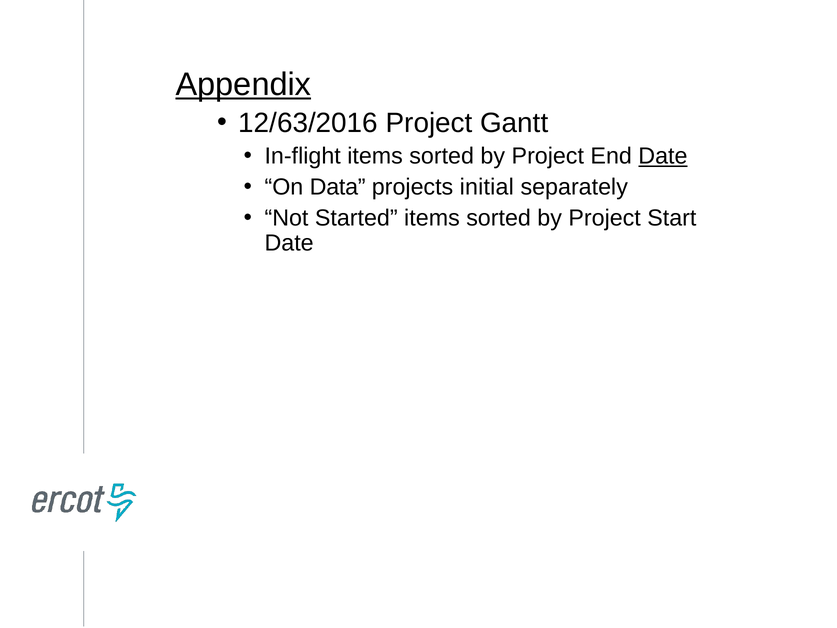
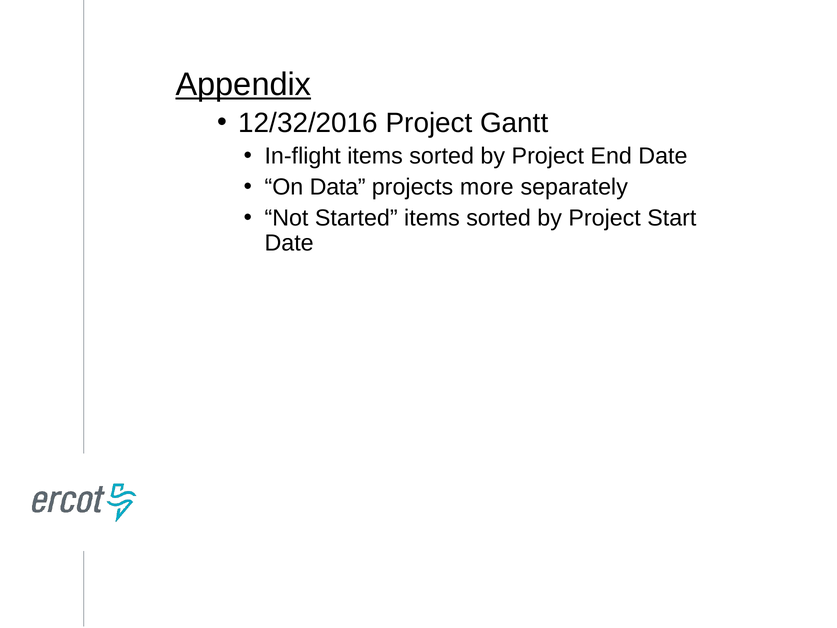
12/63/2016: 12/63/2016 -> 12/32/2016
Date at (663, 156) underline: present -> none
initial: initial -> more
